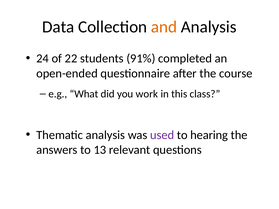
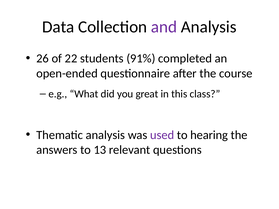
and colour: orange -> purple
24: 24 -> 26
work: work -> great
